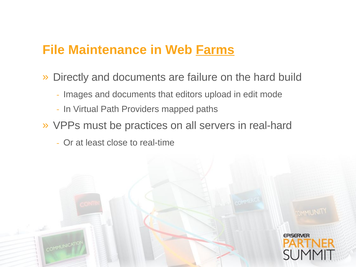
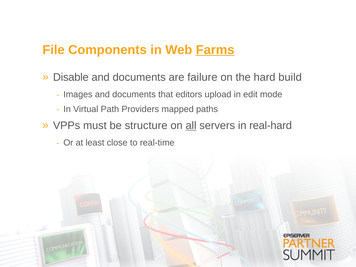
Maintenance: Maintenance -> Components
Directly: Directly -> Disable
practices: practices -> structure
all underline: none -> present
